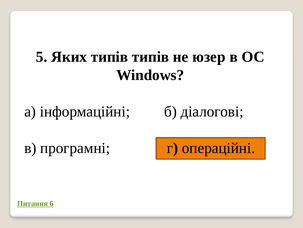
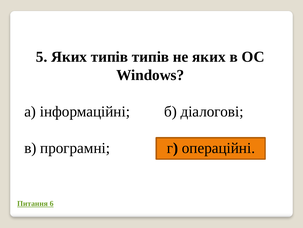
не юзер: юзер -> яких
